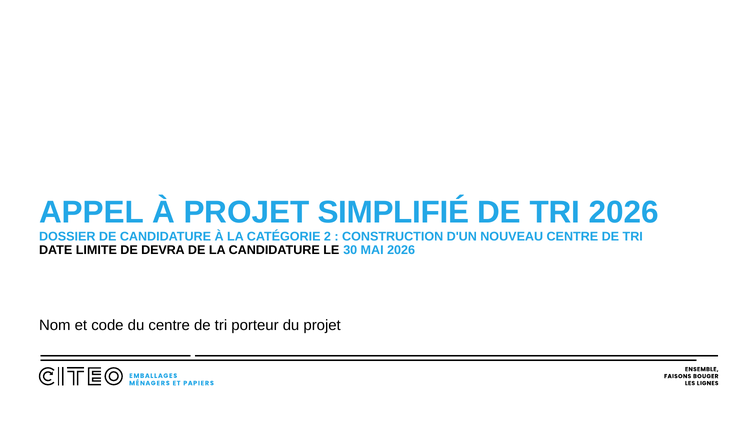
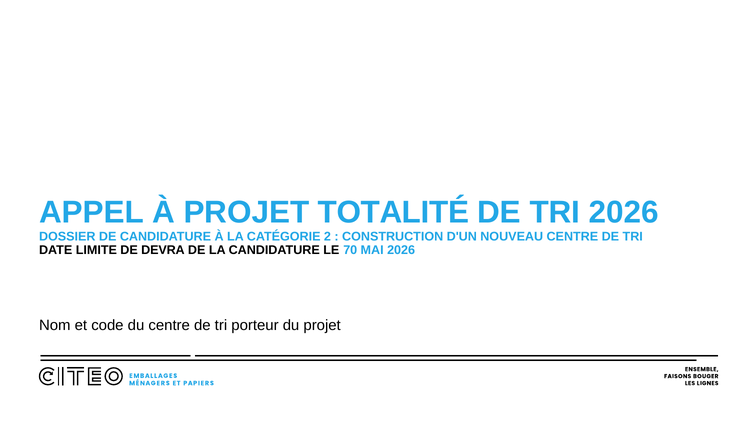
SIMPLIFIÉ: SIMPLIFIÉ -> TOTALITÉ
30: 30 -> 70
